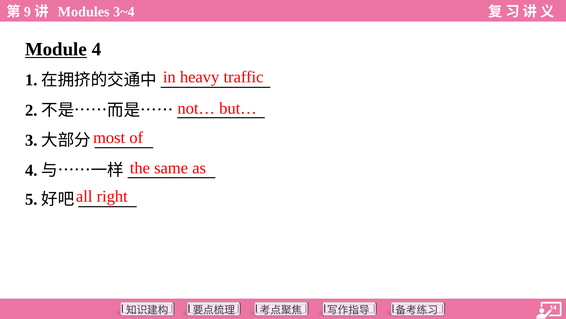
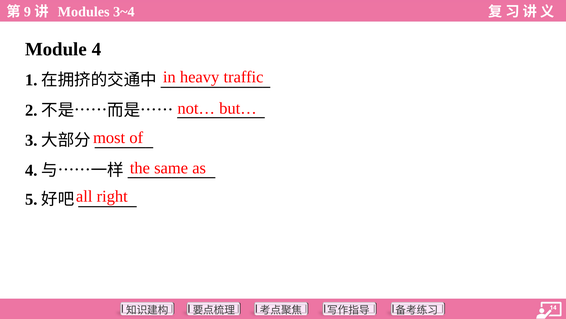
Module underline: present -> none
